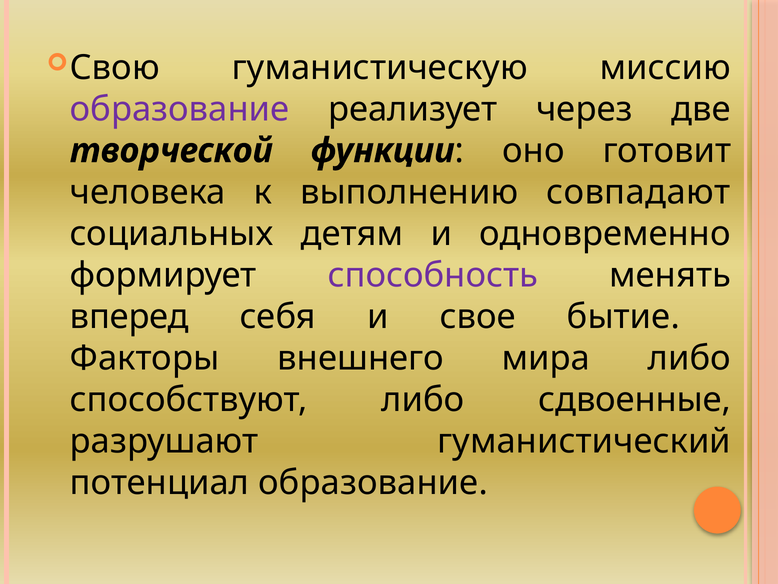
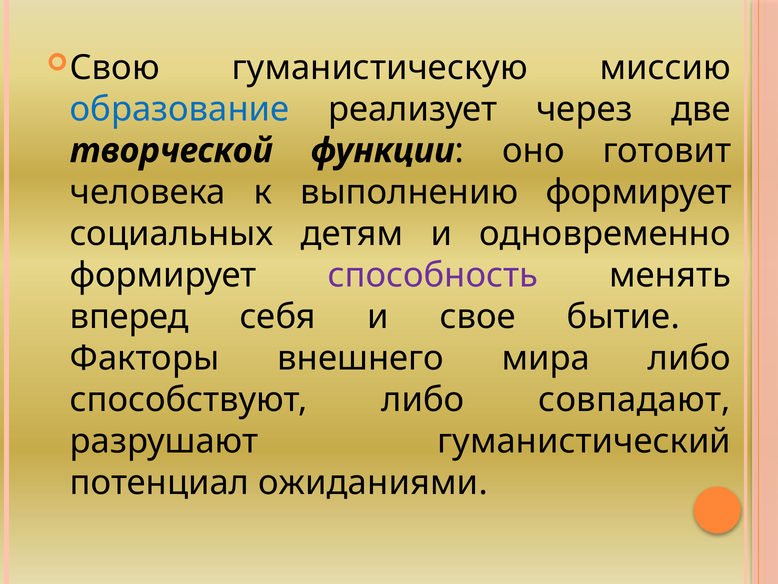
образование at (180, 109) colour: purple -> blue
выполнению совпадают: совпадают -> формирует
сдвоенные: сдвоенные -> совпадают
потенциал образование: образование -> ожиданиями
